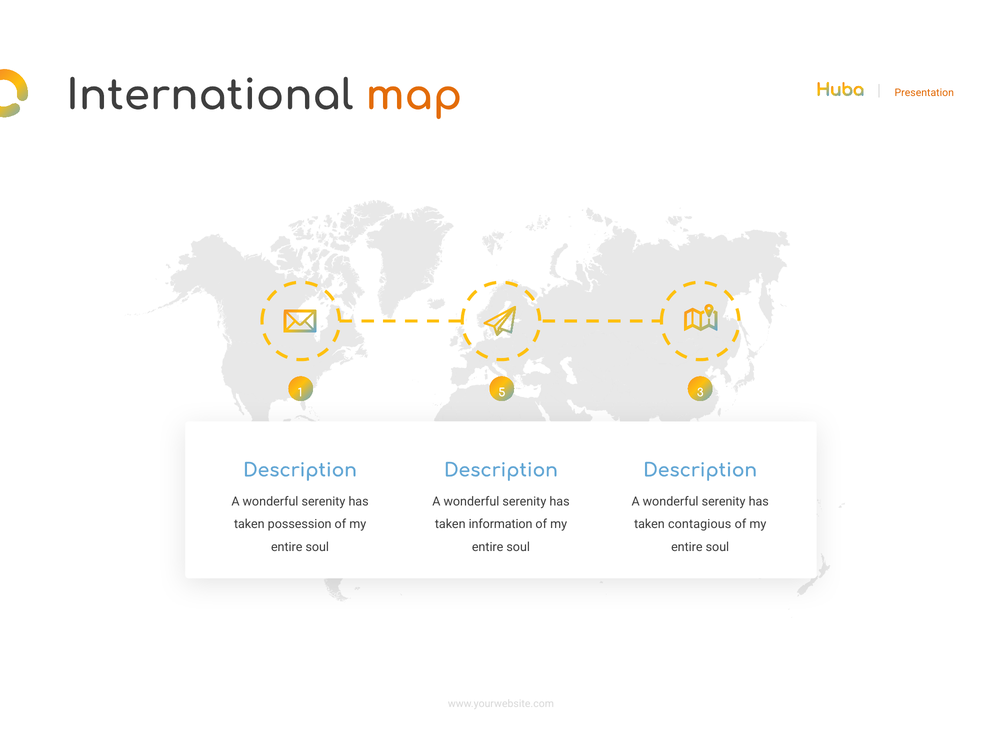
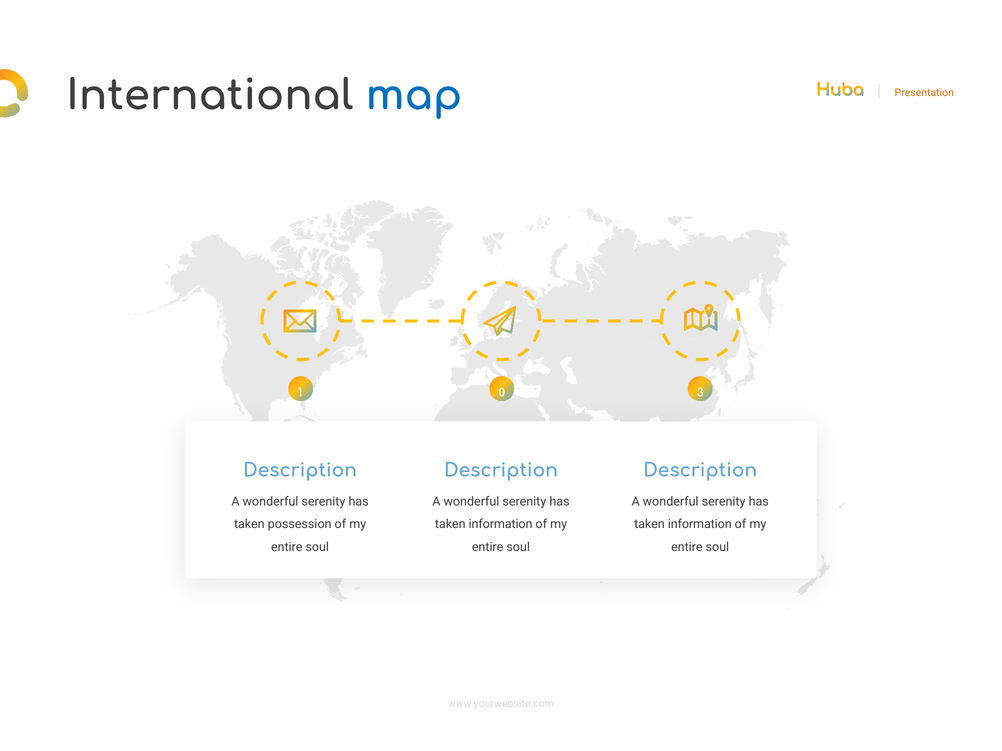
map colour: orange -> blue
5: 5 -> 0
contagious at (700, 525): contagious -> information
